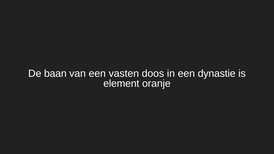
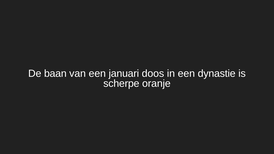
vasten: vasten -> januari
element: element -> scherpe
